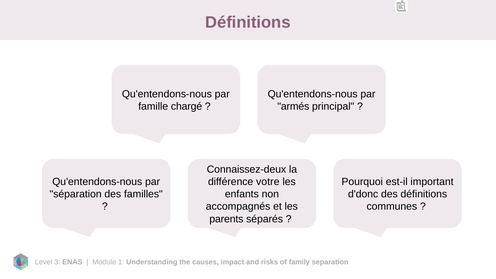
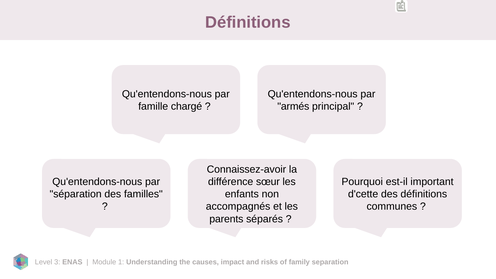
Connaissez-deux: Connaissez-deux -> Connaissez-avoir
votre: votre -> sœur
d'donc: d'donc -> d'cette
